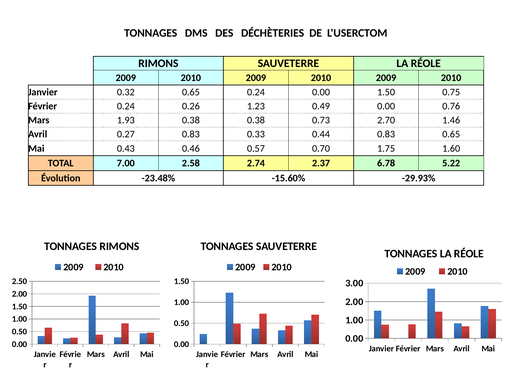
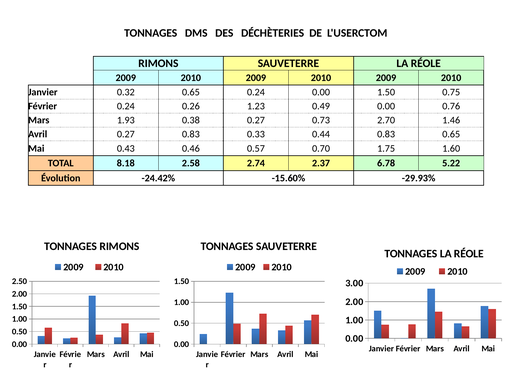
0.38 0.38: 0.38 -> 0.27
7.00: 7.00 -> 8.18
-23.48%: -23.48% -> -24.42%
